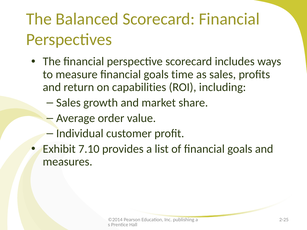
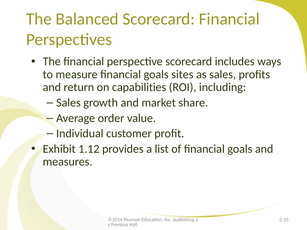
time: time -> sites
7.10: 7.10 -> 1.12
